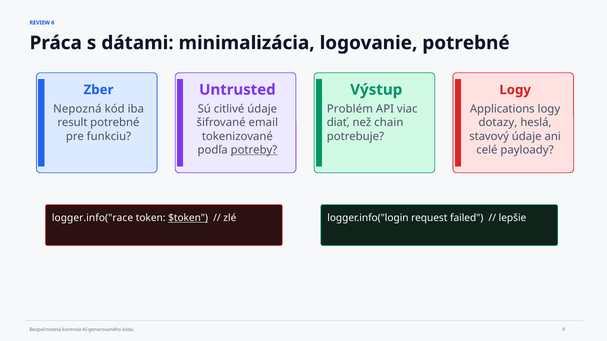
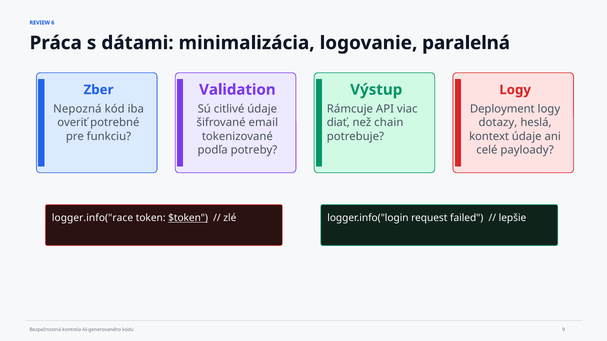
logovanie potrebné: potrebné -> paralelná
Untrusted: Untrusted -> Validation
Problém: Problém -> Rámcuje
Applications: Applications -> Deployment
result: result -> overiť
stavový: stavový -> kontext
potreby underline: present -> none
